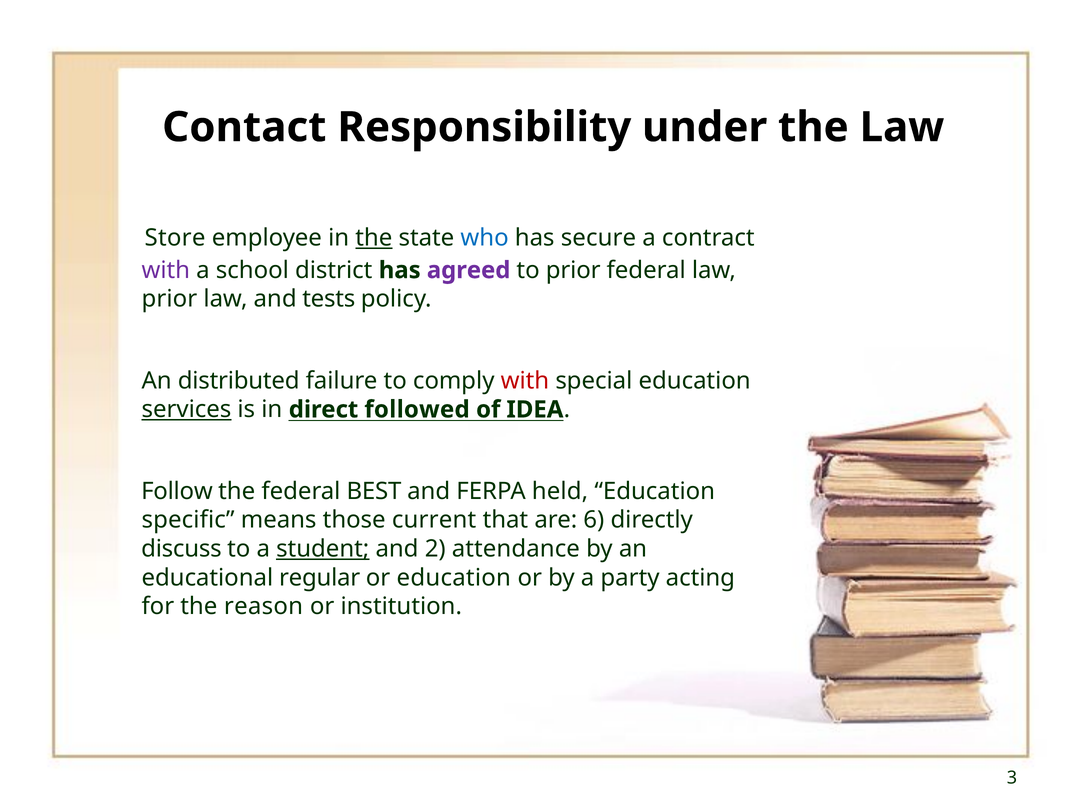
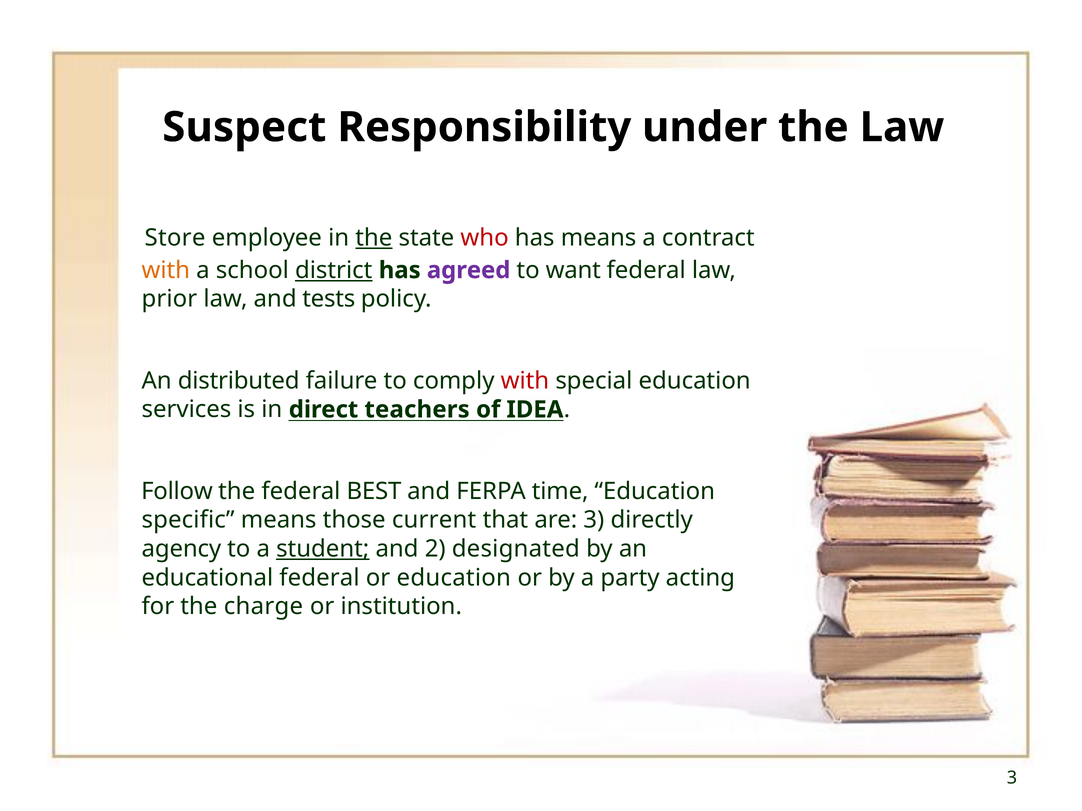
Contact: Contact -> Suspect
who colour: blue -> red
has secure: secure -> means
with at (166, 270) colour: purple -> orange
district underline: none -> present
to prior: prior -> want
services underline: present -> none
followed: followed -> teachers
held: held -> time
are 6: 6 -> 3
discuss: discuss -> agency
attendance: attendance -> designated
educational regular: regular -> federal
reason: reason -> charge
